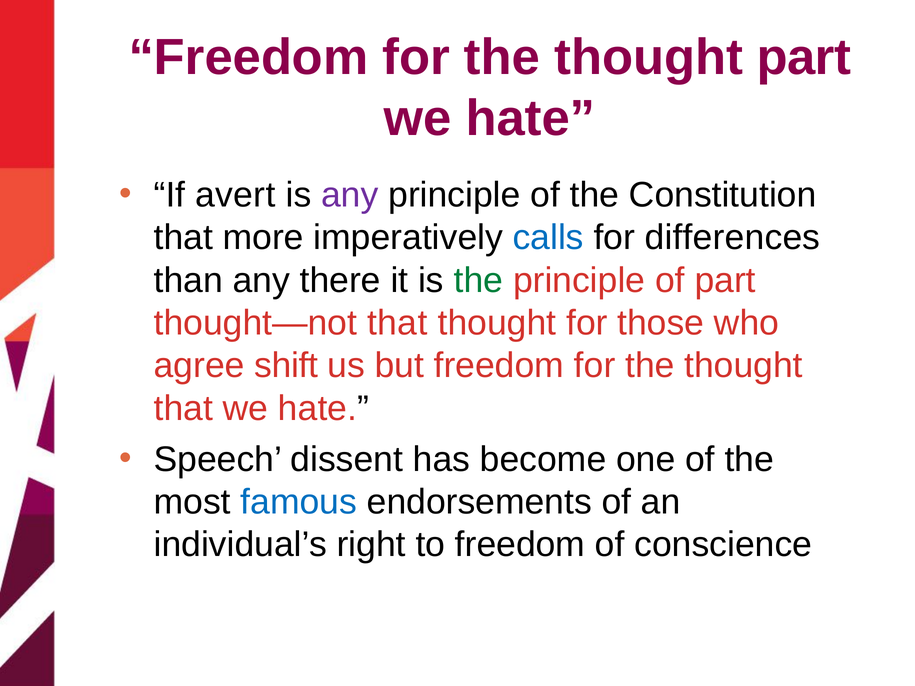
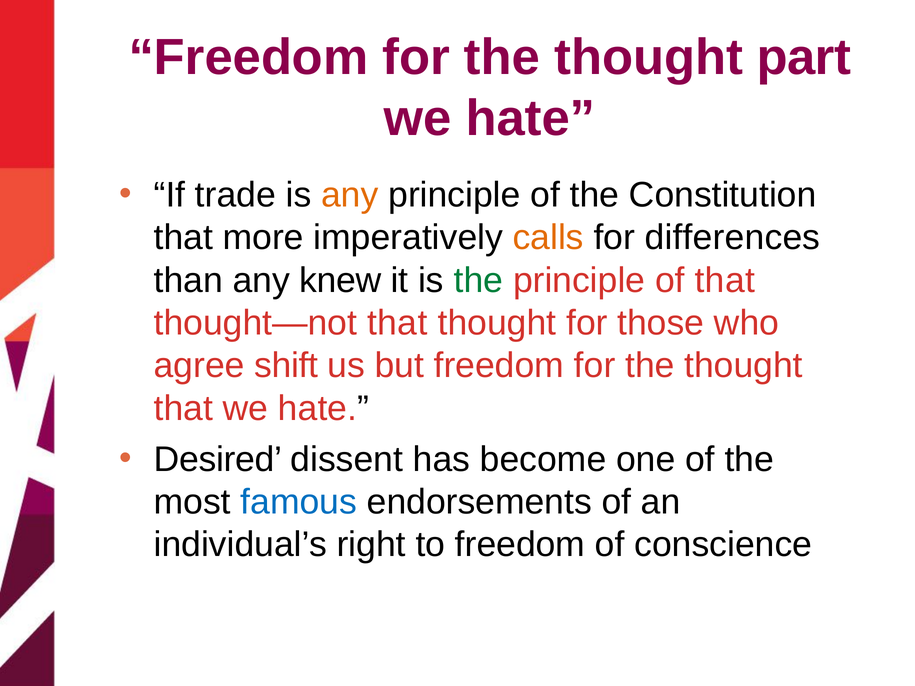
avert: avert -> trade
any at (350, 195) colour: purple -> orange
calls colour: blue -> orange
there: there -> knew
of part: part -> that
Speech: Speech -> Desired
